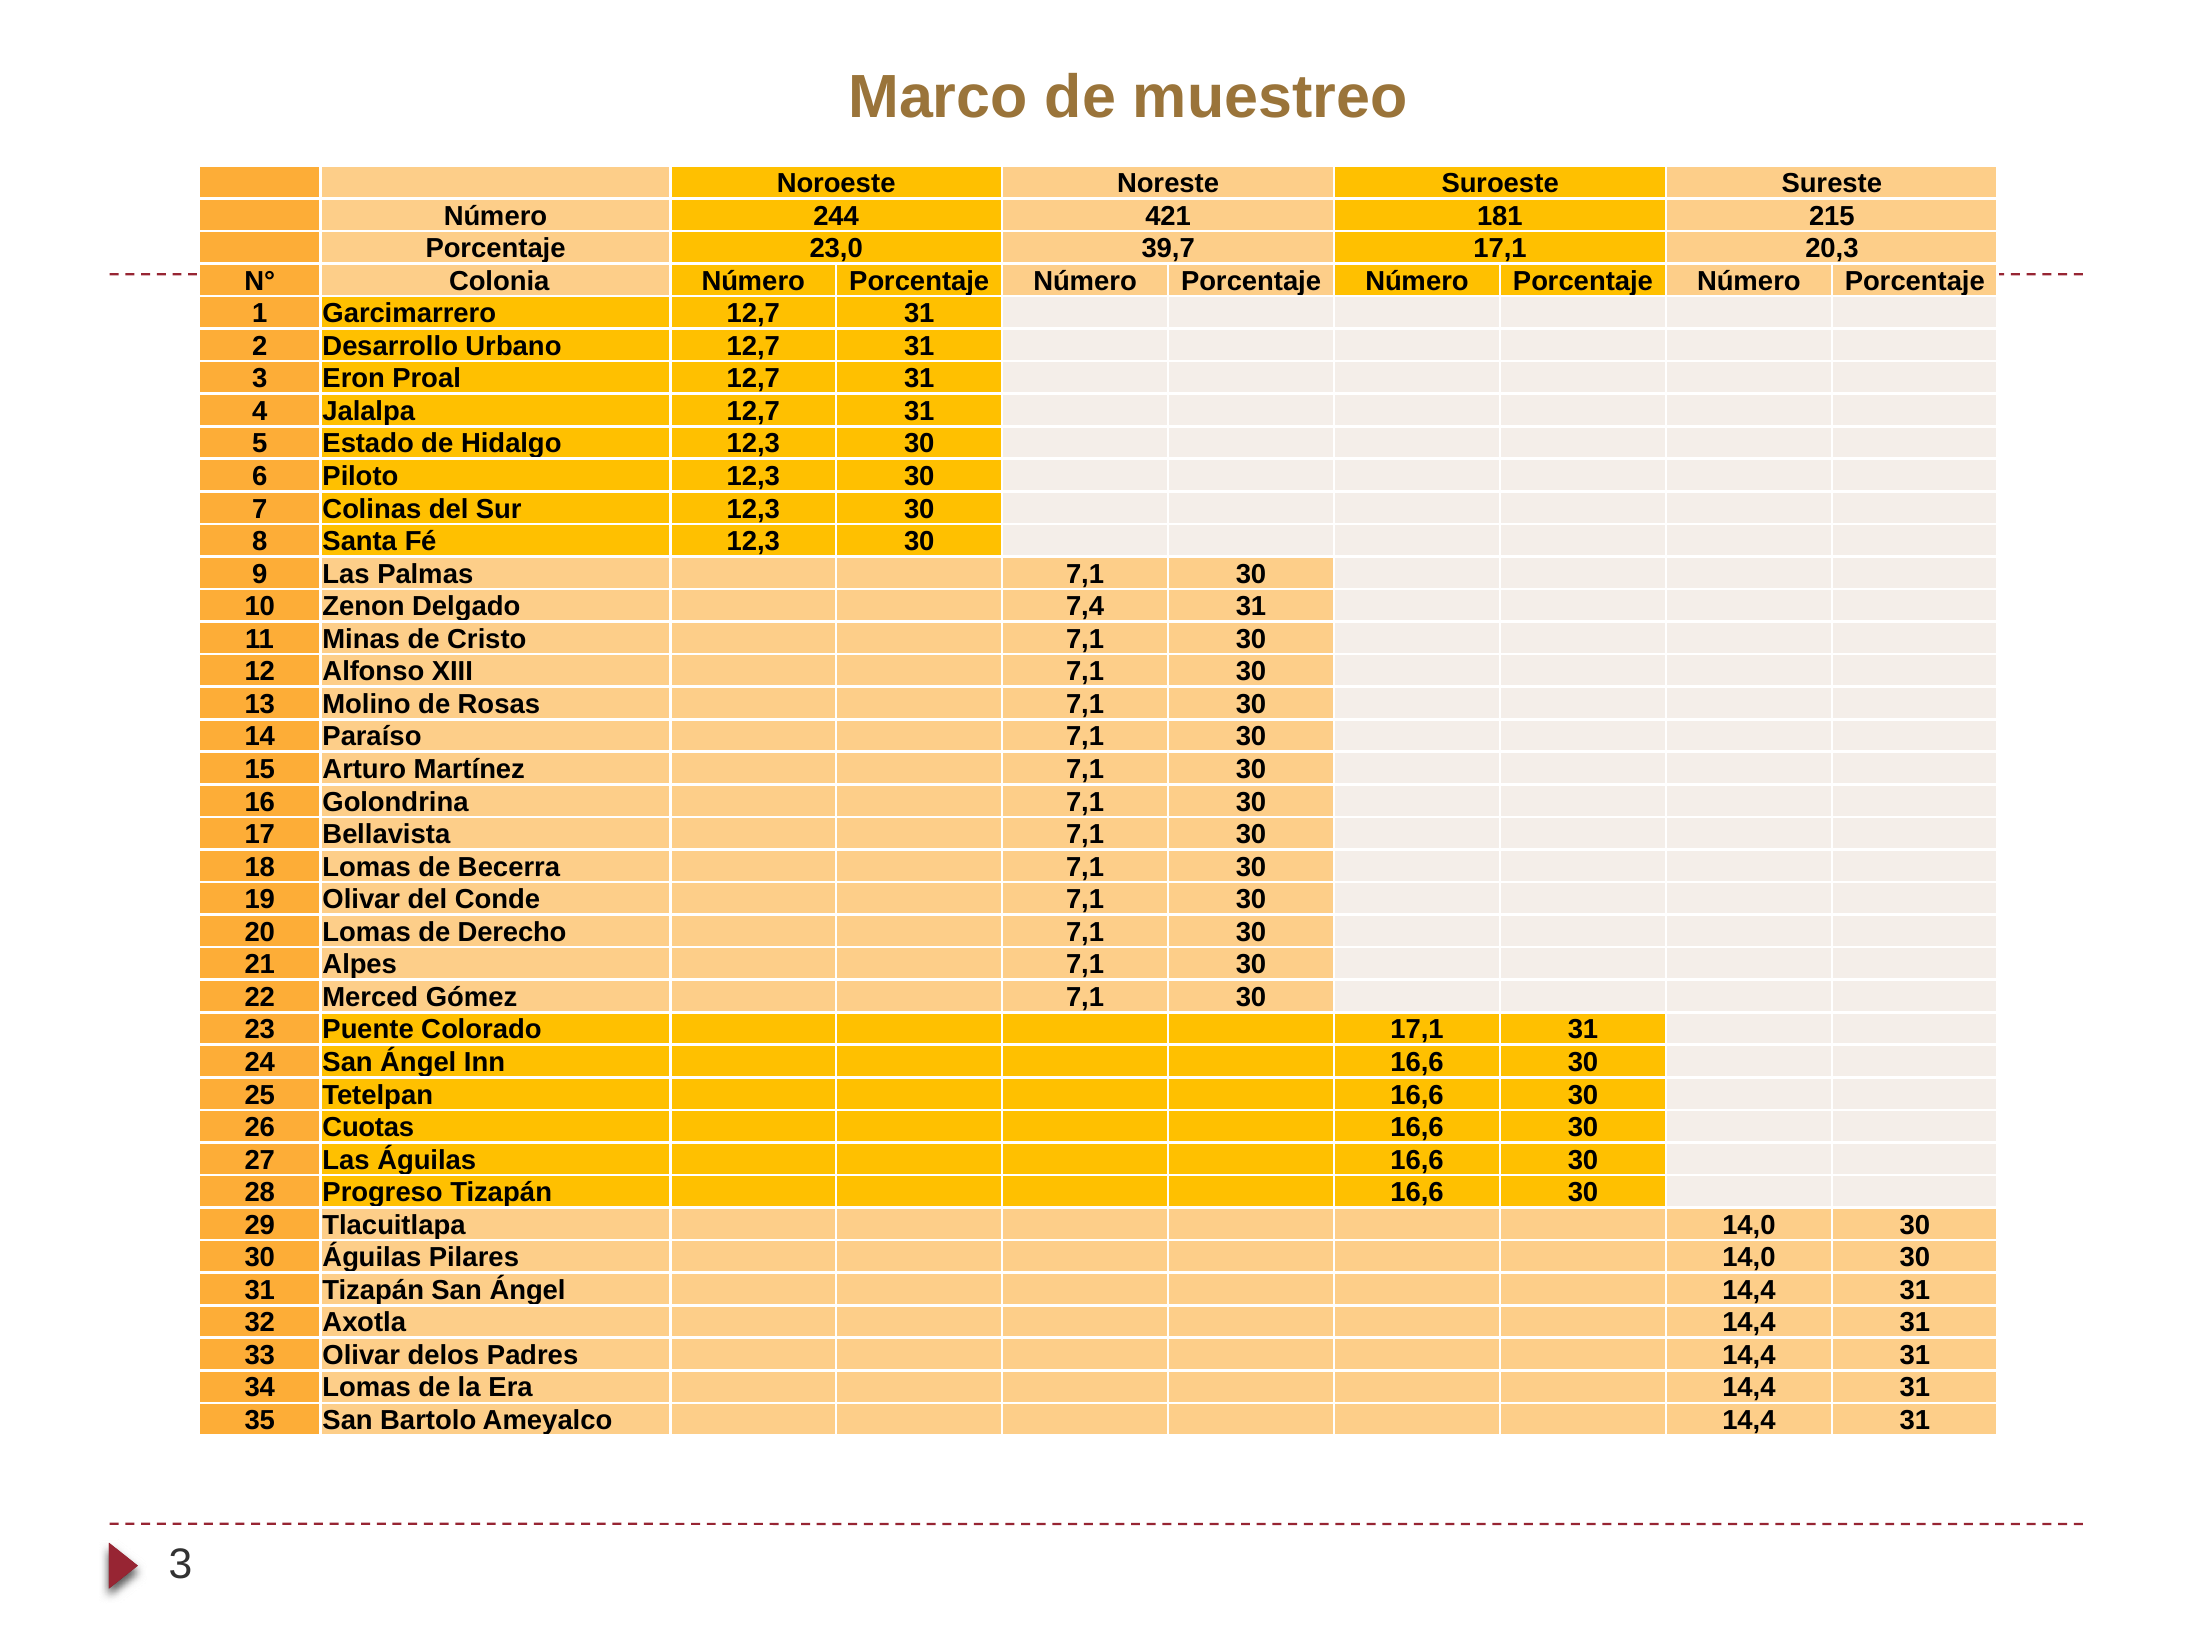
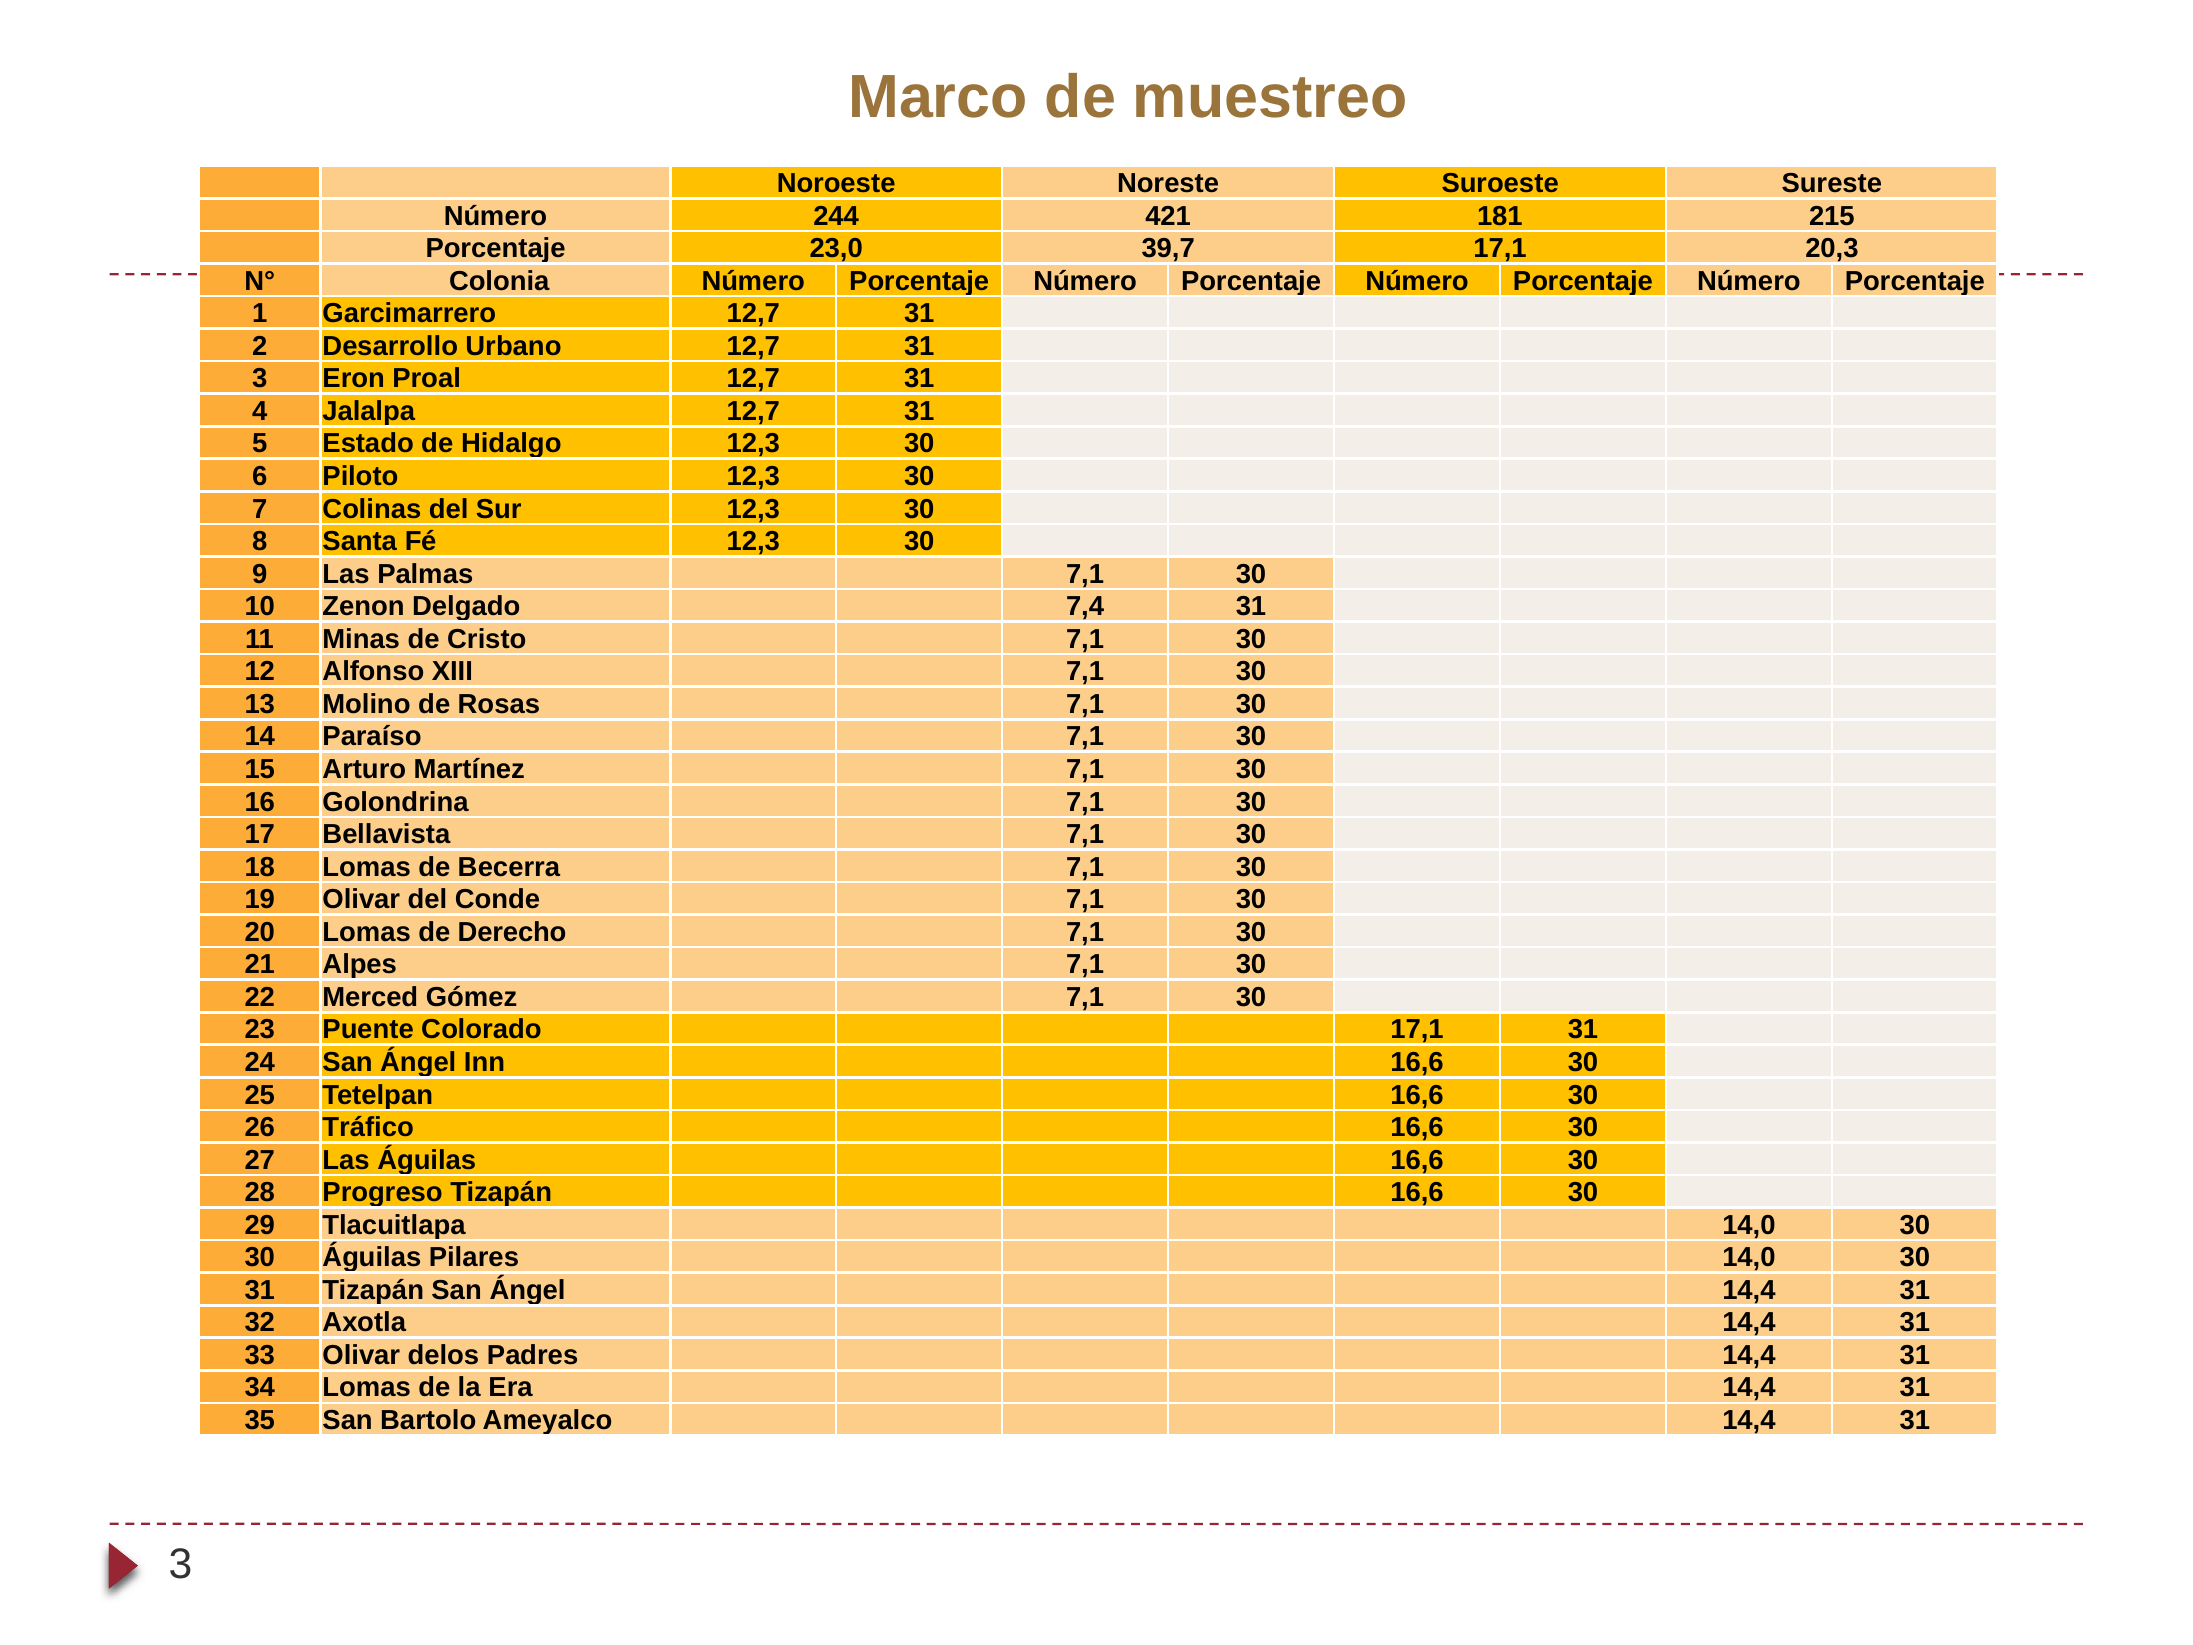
Cuotas: Cuotas -> Tráfico
